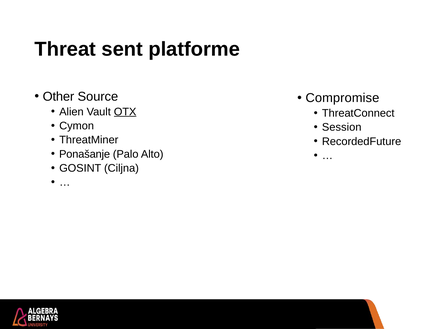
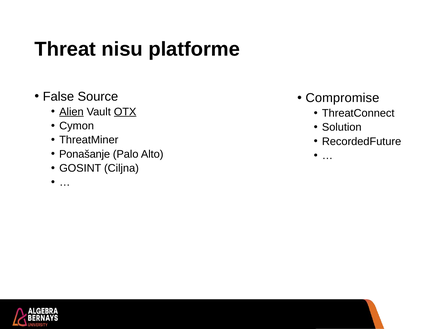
sent: sent -> nisu
Other: Other -> False
Alien underline: none -> present
Session: Session -> Solution
